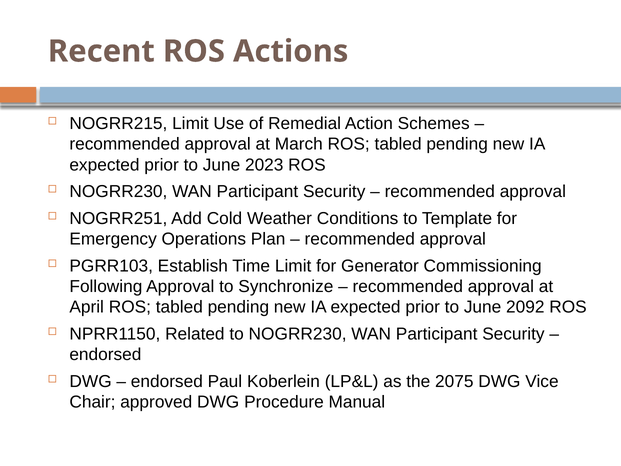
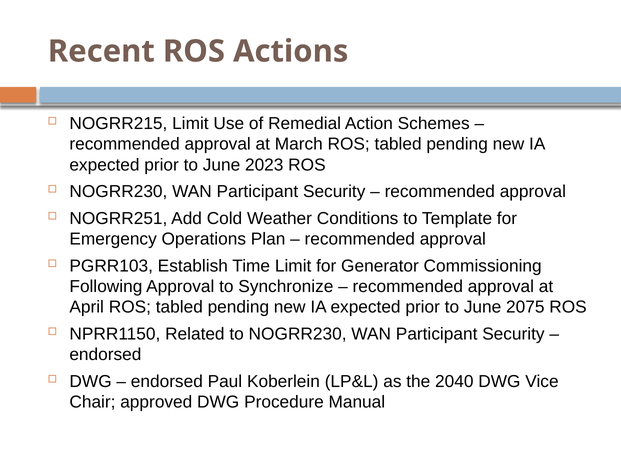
2092: 2092 -> 2075
2075: 2075 -> 2040
